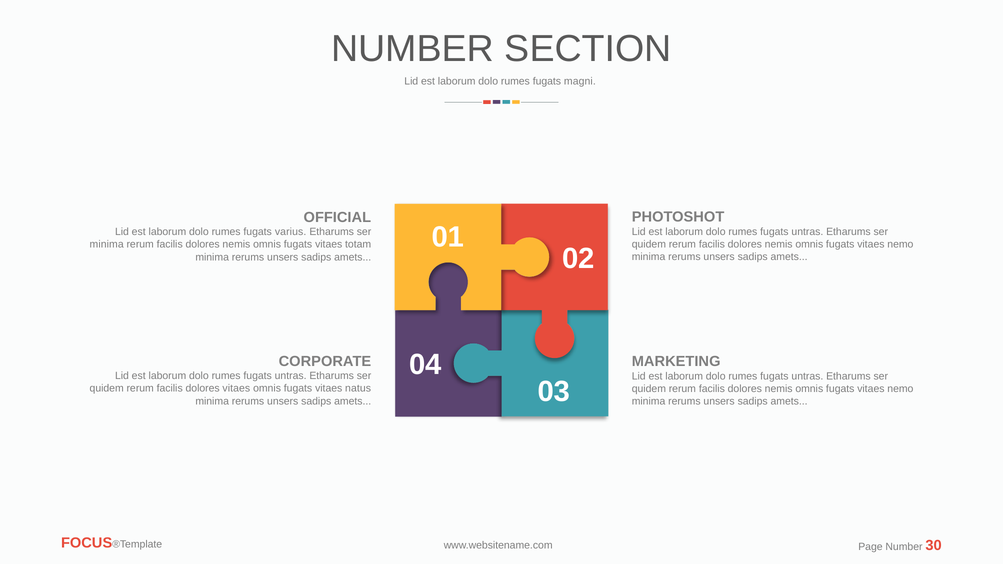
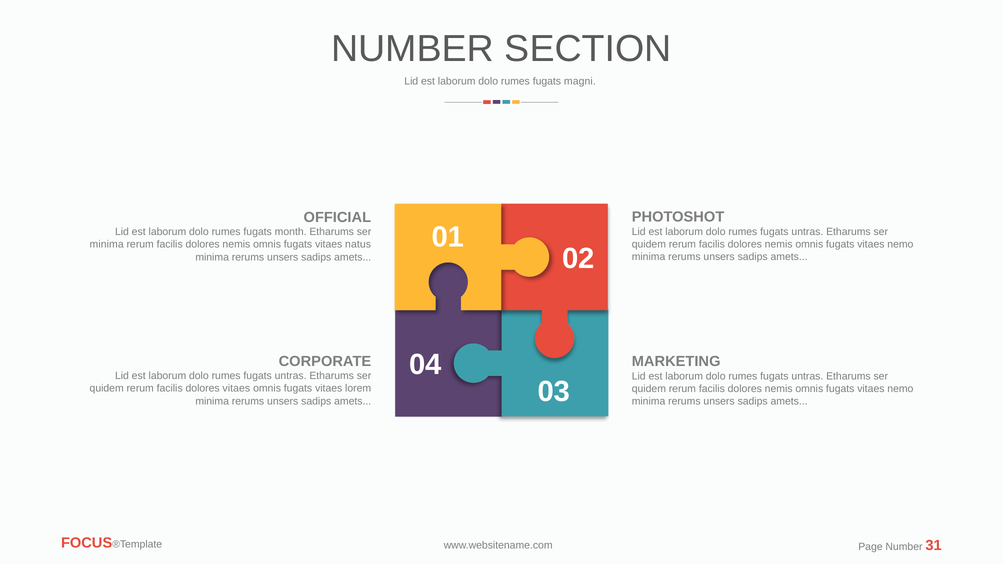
varius: varius -> month
totam: totam -> natus
natus: natus -> lorem
30: 30 -> 31
